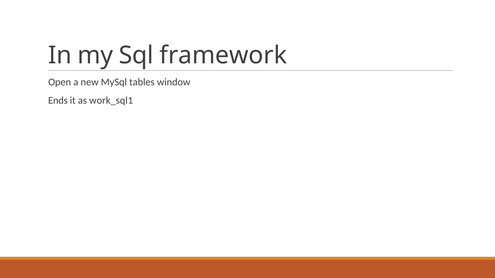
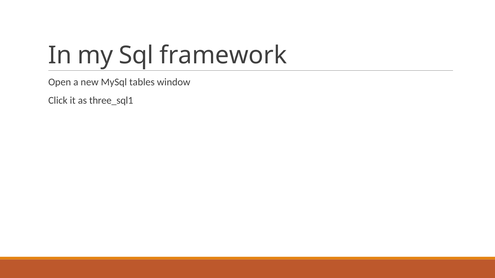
Ends: Ends -> Click
work_sql1: work_sql1 -> three_sql1
